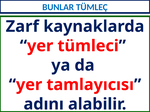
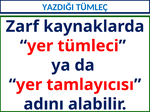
BUNLAR: BUNLAR -> YAZDIĞI
